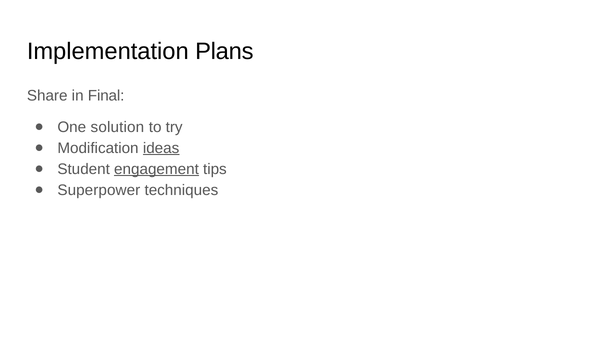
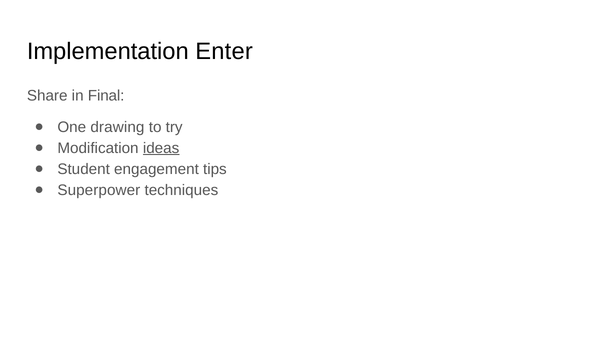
Plans: Plans -> Enter
solution: solution -> drawing
engagement underline: present -> none
